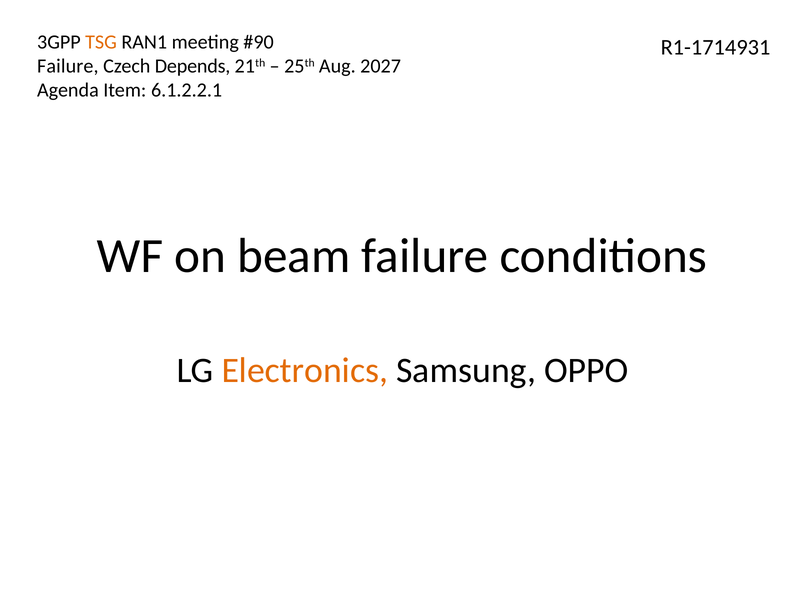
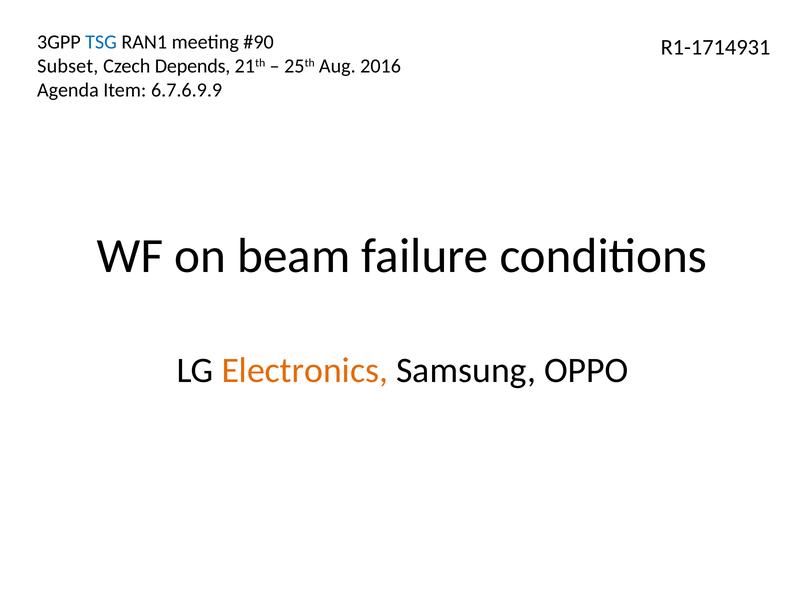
TSG colour: orange -> blue
Failure at (68, 66): Failure -> Subset
2027: 2027 -> 2016
6.1.2.2.1: 6.1.2.2.1 -> 6.7.6.9.9
